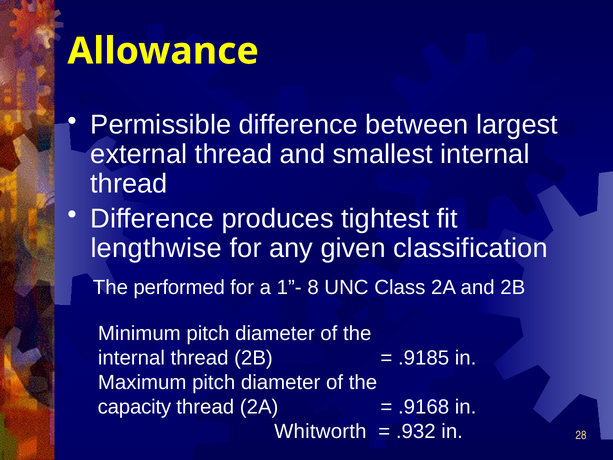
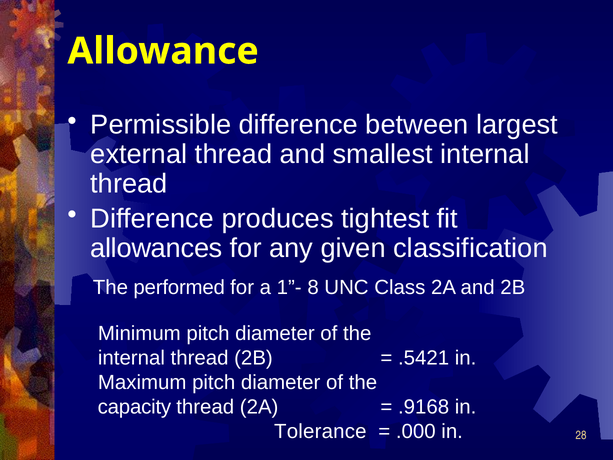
lengthwise: lengthwise -> allowances
.9185: .9185 -> .5421
Whitworth: Whitworth -> Tolerance
.932: .932 -> .000
